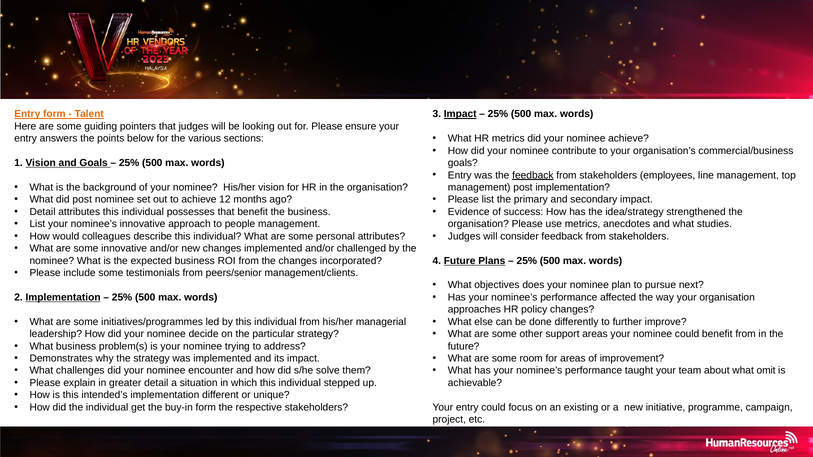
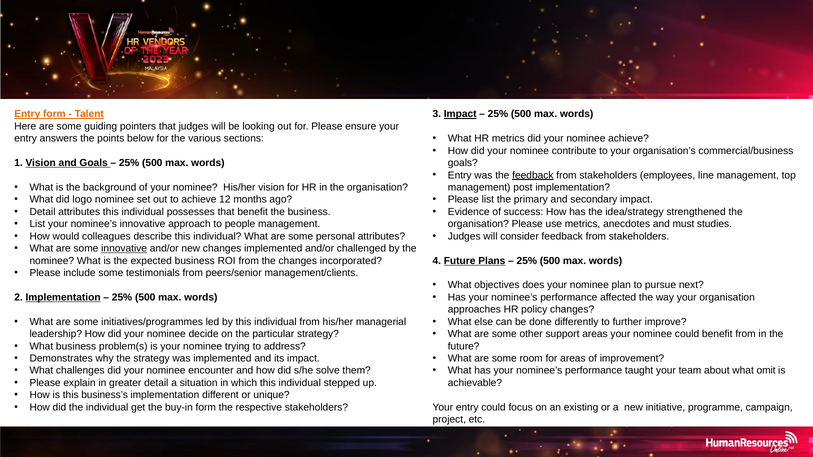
did post: post -> logo
and what: what -> must
innovative at (124, 249) underline: none -> present
intended’s: intended’s -> business’s
